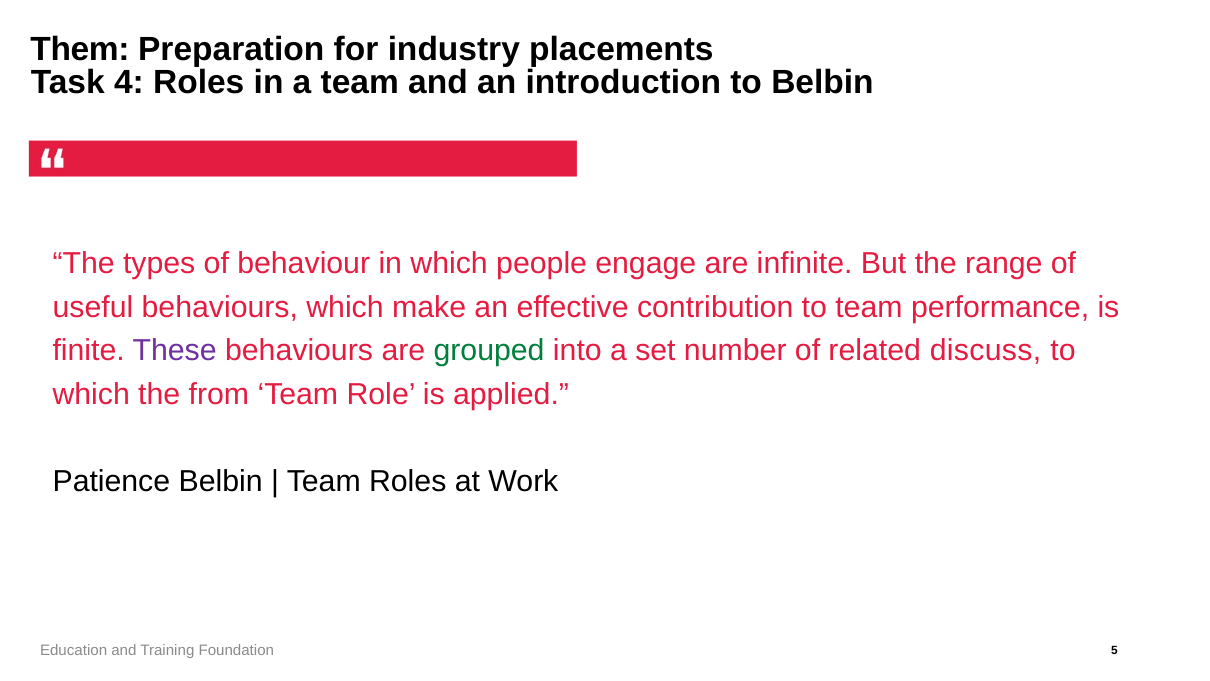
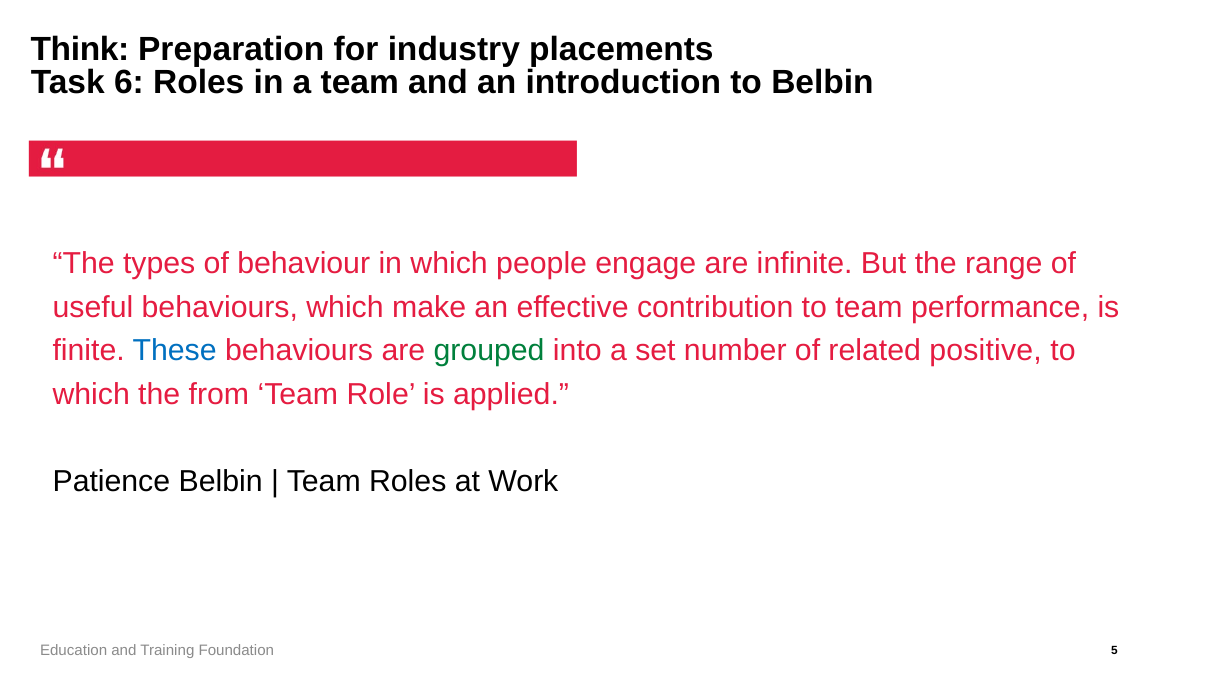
Them: Them -> Think
4: 4 -> 6
These colour: purple -> blue
discuss: discuss -> positive
